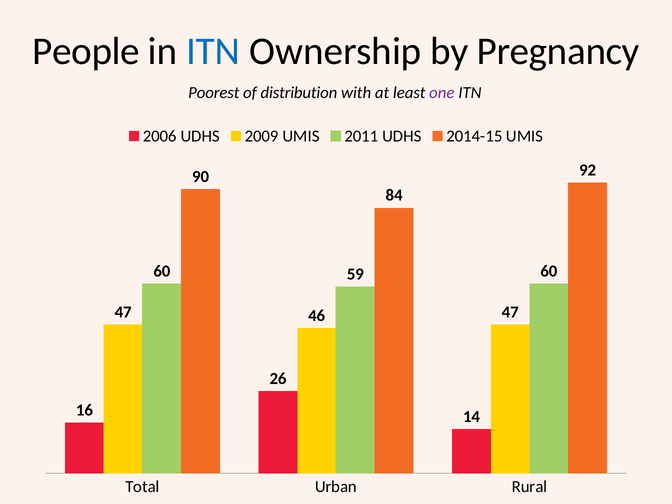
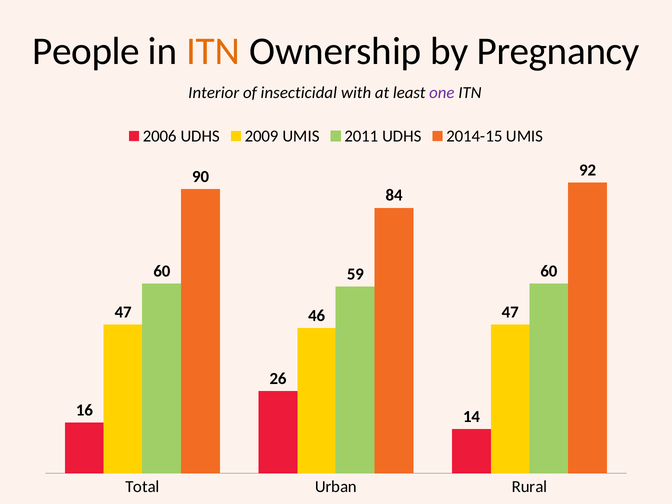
ITN at (213, 51) colour: blue -> orange
Poorest: Poorest -> Interior
distribution: distribution -> insecticidal
